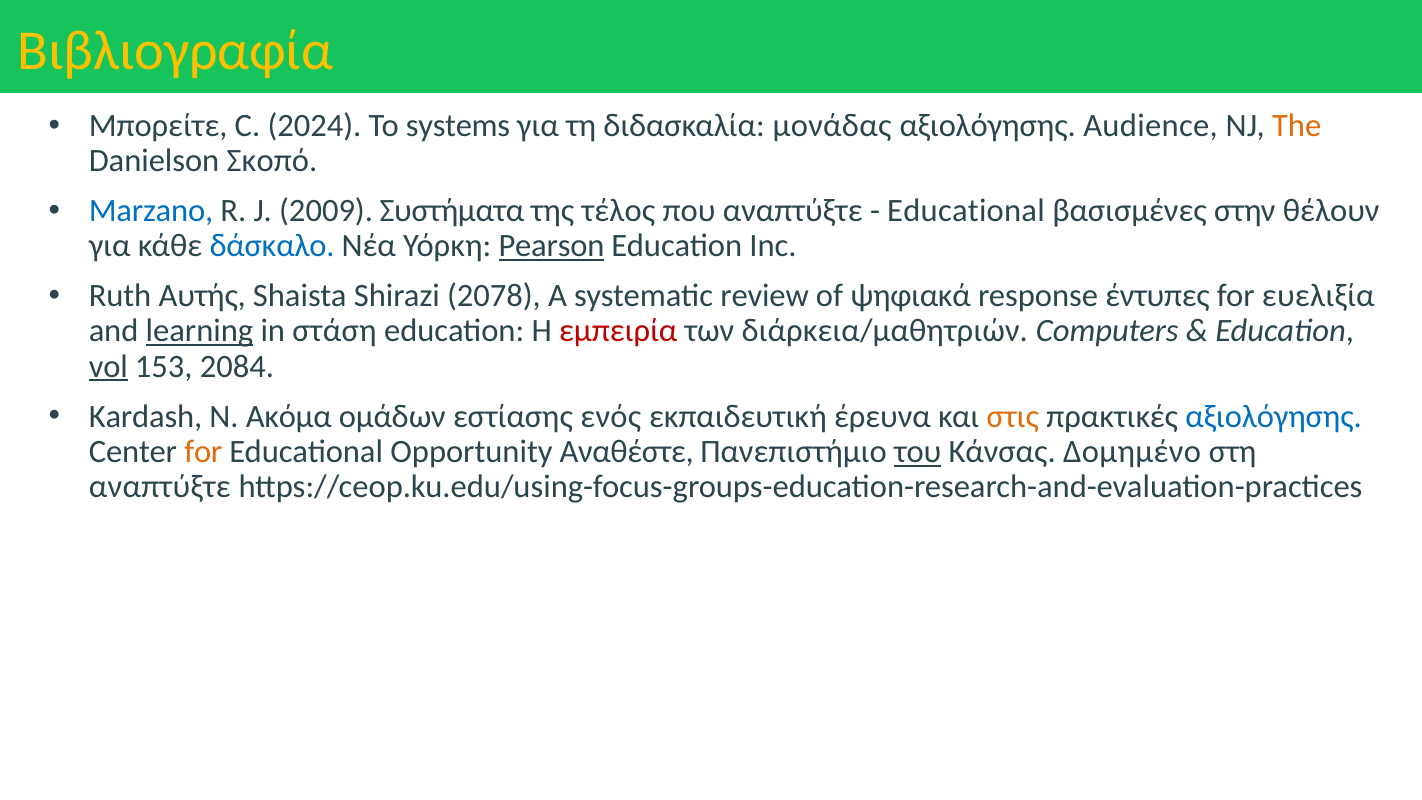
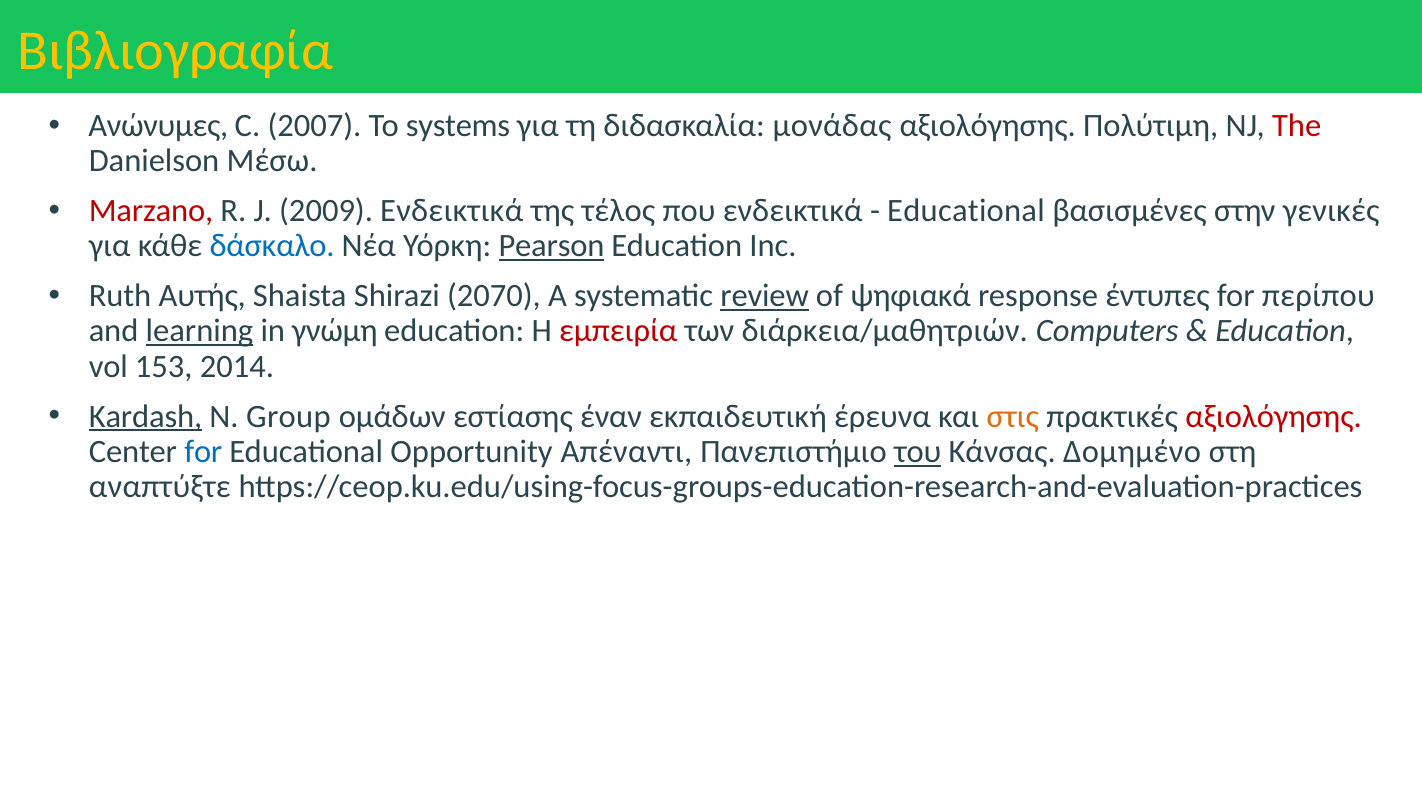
Μπορείτε: Μπορείτε -> Ανώνυμες
2024: 2024 -> 2007
Audience: Audience -> Πολύτιμη
The colour: orange -> red
Σκοπό: Σκοπό -> Μέσω
Marzano colour: blue -> red
2009 Συστήματα: Συστήματα -> Ενδεικτικά
που αναπτύξτε: αναπτύξτε -> ενδεικτικά
θέλουν: θέλουν -> γενικές
2078: 2078 -> 2070
review underline: none -> present
ευελιξία: ευελιξία -> περίπου
στάση: στάση -> γνώμη
vol underline: present -> none
2084: 2084 -> 2014
Kardash underline: none -> present
Ακόμα: Ακόμα -> Group
ενός: ενός -> έναν
αξιολόγησης at (1274, 416) colour: blue -> red
for at (203, 451) colour: orange -> blue
Αναθέστε: Αναθέστε -> Απέναντι
